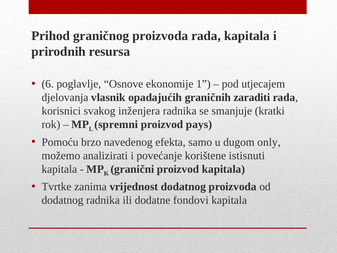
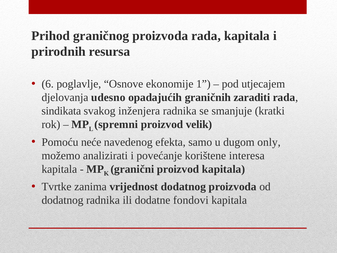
vlasnik: vlasnik -> udesno
korisnici: korisnici -> sindikata
pays: pays -> velik
brzo: brzo -> neće
istisnuti: istisnuti -> interesa
